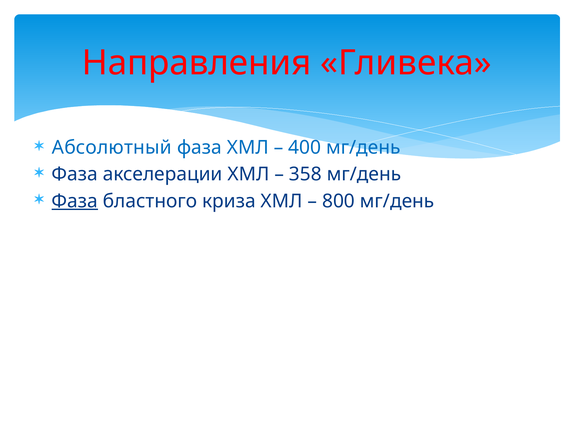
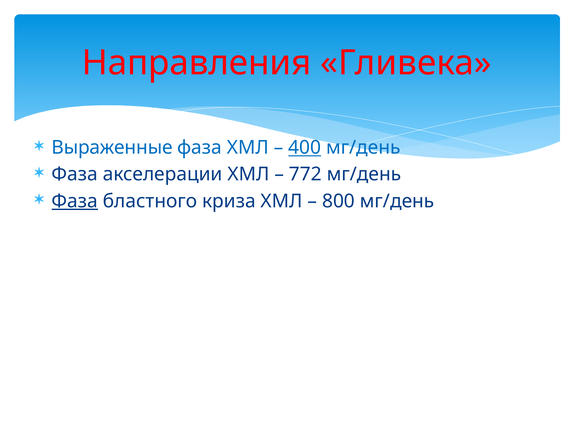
Абсолютный: Абсолютный -> Выраженные
400 underline: none -> present
358: 358 -> 772
